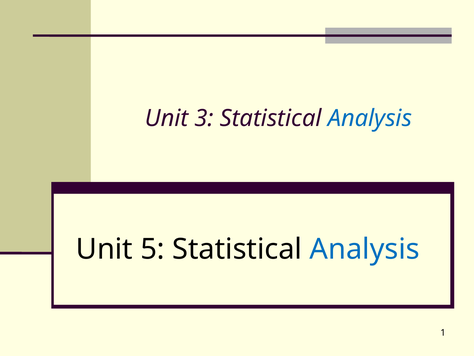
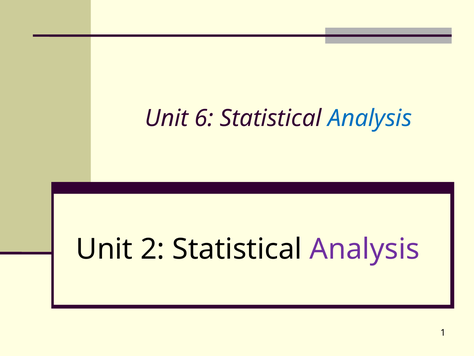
3: 3 -> 6
5: 5 -> 2
Analysis at (365, 249) colour: blue -> purple
